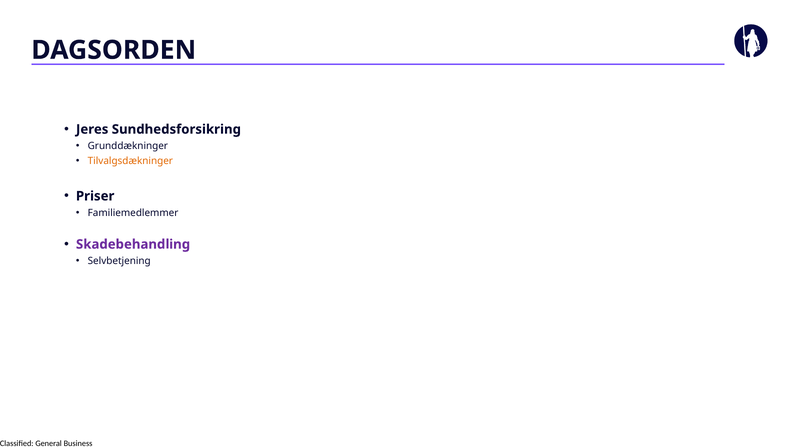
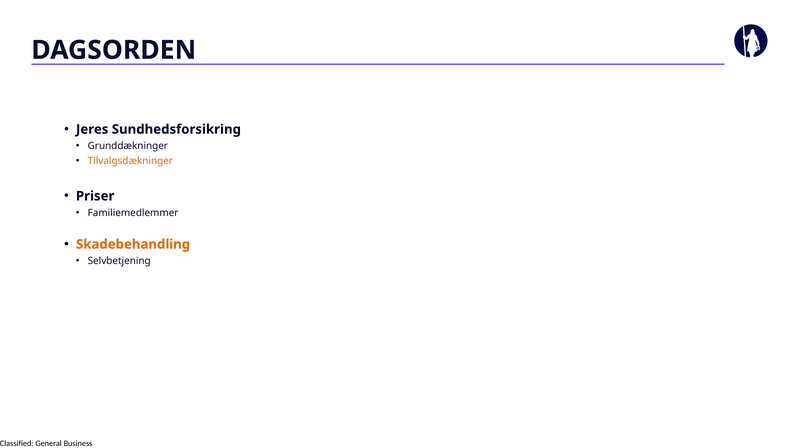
Skadebehandling colour: purple -> orange
